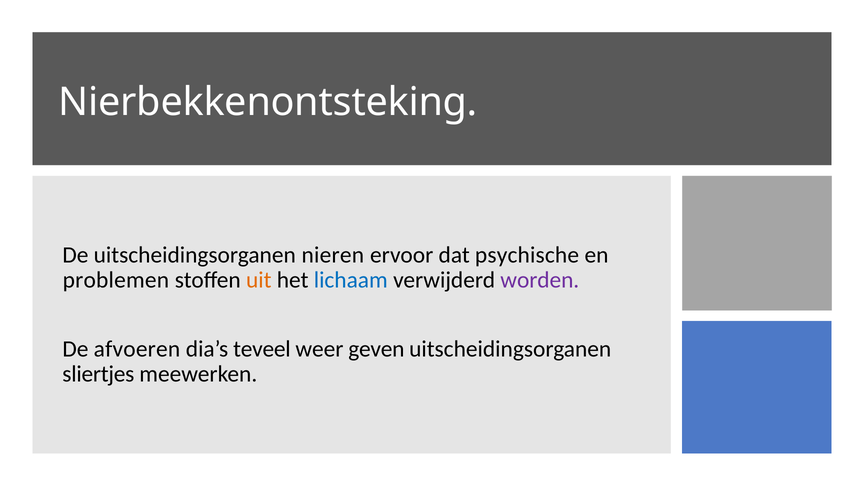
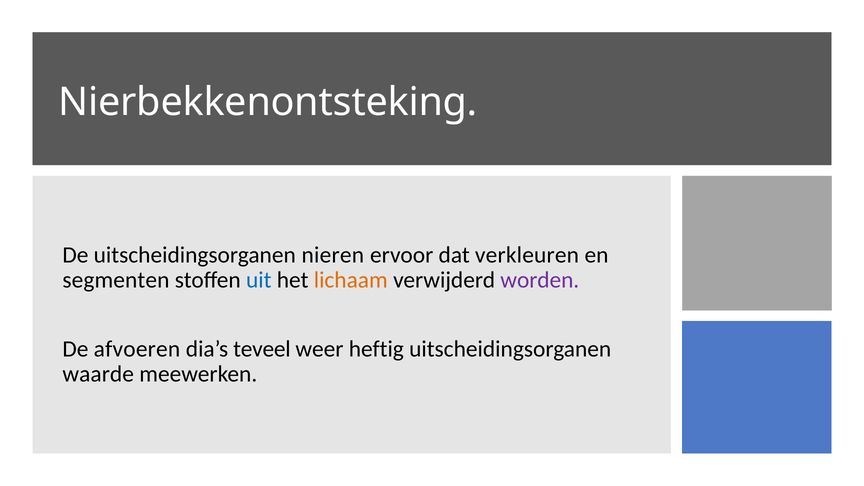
psychische: psychische -> verkleuren
problemen: problemen -> segmenten
uit colour: orange -> blue
lichaam colour: blue -> orange
geven: geven -> heftig
sliertjes: sliertjes -> waarde
